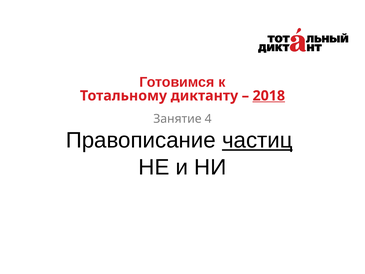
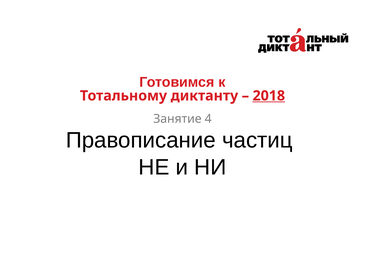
частиц underline: present -> none
